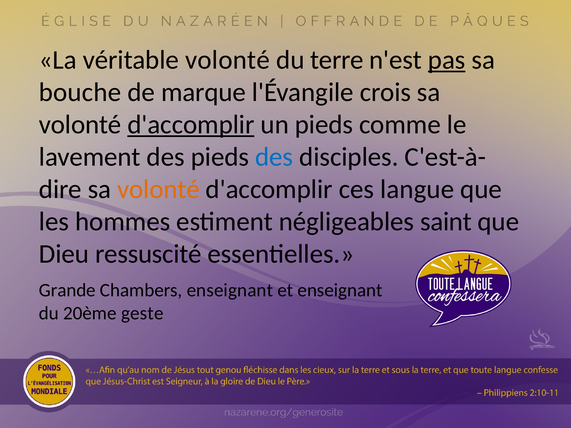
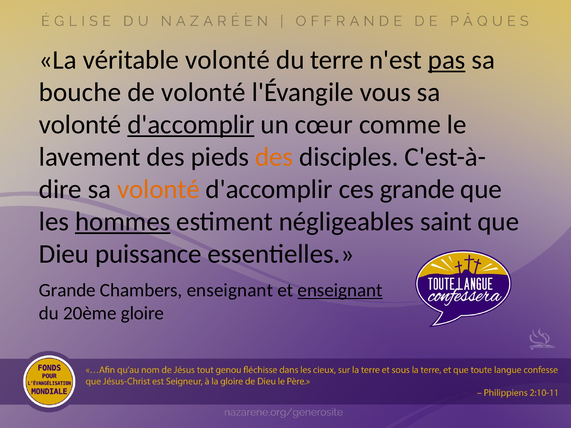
de marque: marque -> volonté
crois: crois -> vous
un pieds: pieds -> cœur
des at (274, 157) colour: blue -> orange
ces langue: langue -> grande
hommes underline: none -> present
ressuscité: ressuscité -> puissance
enseignant at (340, 291) underline: none -> present
geste: geste -> gloire
